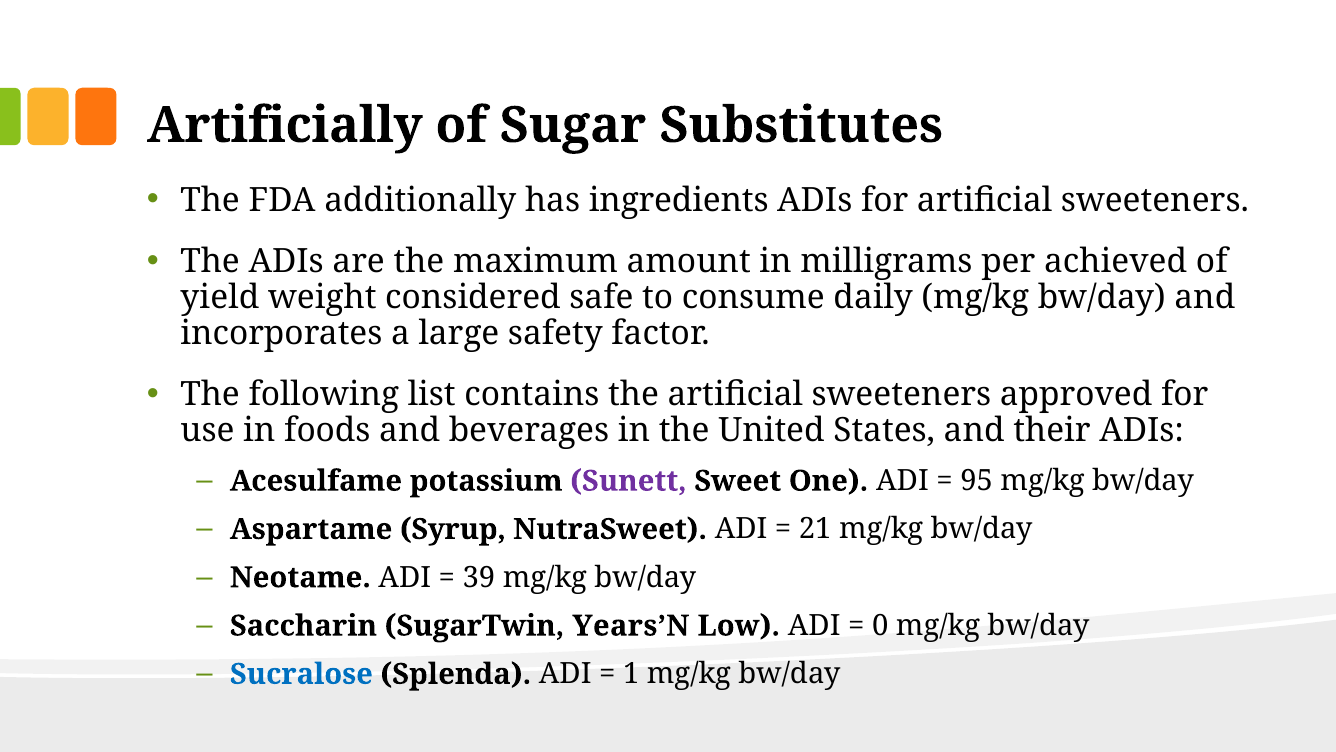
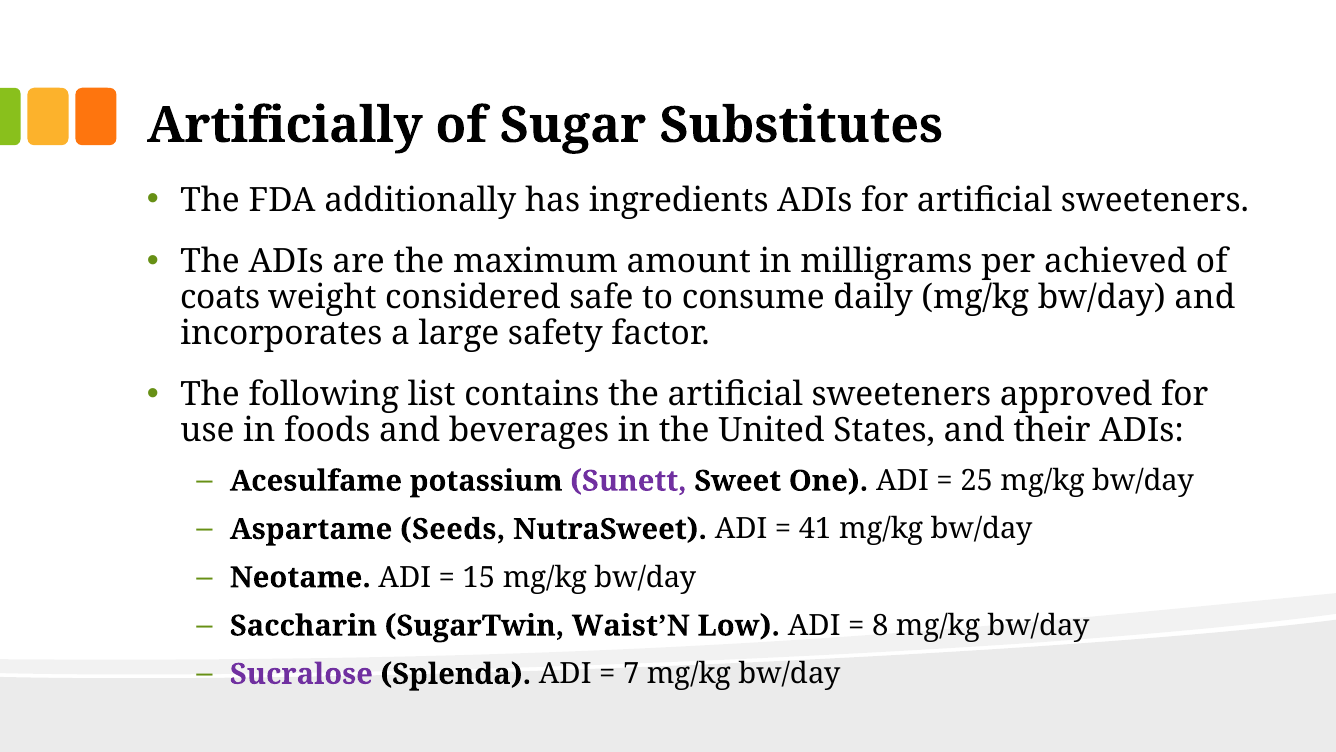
yield: yield -> coats
95: 95 -> 25
Syrup: Syrup -> Seeds
21: 21 -> 41
39: 39 -> 15
Years’N: Years’N -> Waist’N
0: 0 -> 8
Sucralose colour: blue -> purple
1: 1 -> 7
